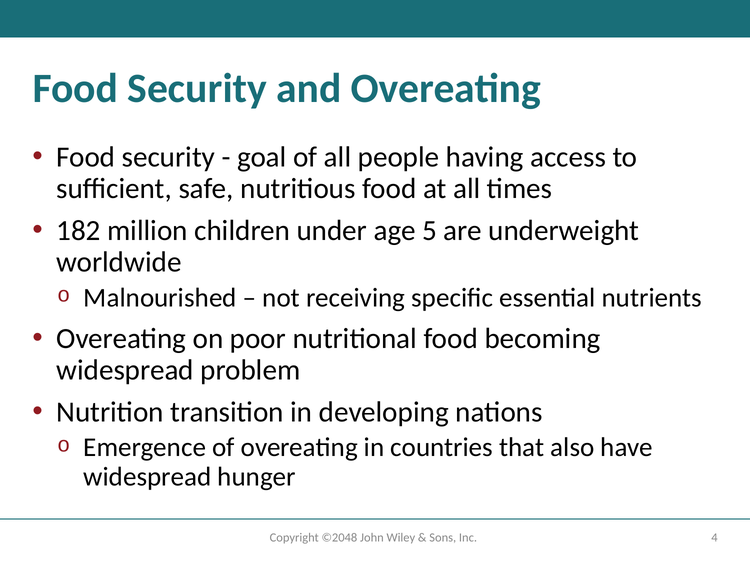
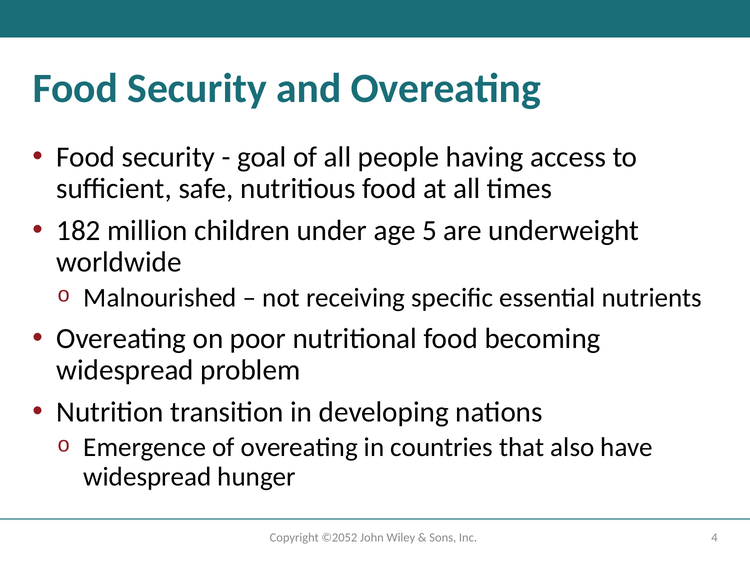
©2048: ©2048 -> ©2052
